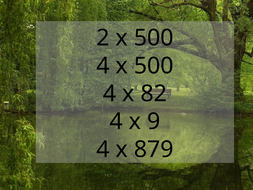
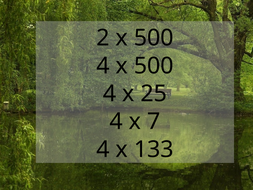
82: 82 -> 25
9: 9 -> 7
879: 879 -> 133
